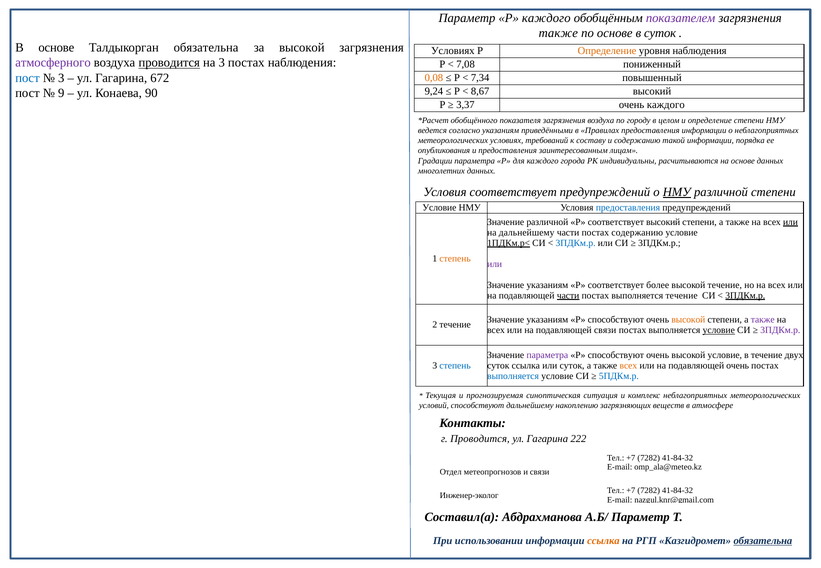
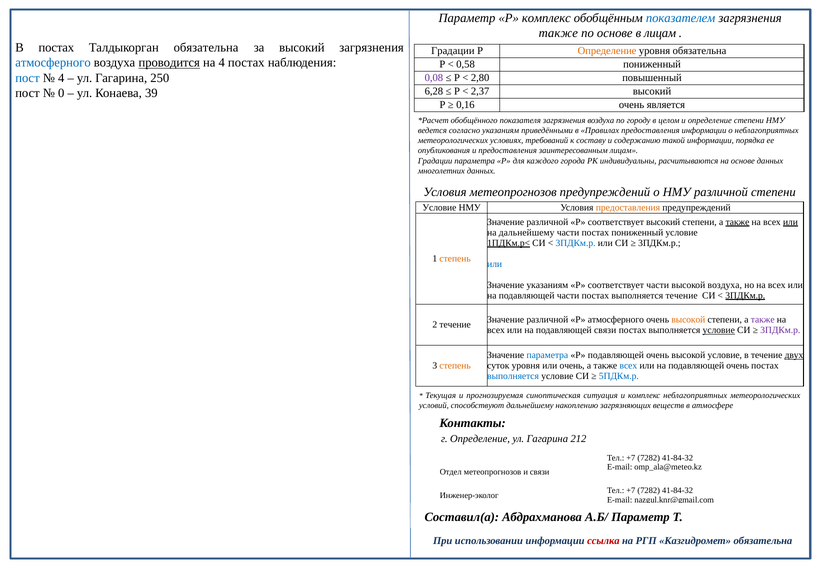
Р каждого: каждого -> комплекс
показателем colour: purple -> blue
в суток: суток -> лицам
В основе: основе -> постах
за высокой: высокой -> высокий
Условиях at (453, 51): Условиях -> Градации
уровня наблюдения: наблюдения -> обязательна
атмосферного at (53, 63) colour: purple -> blue
на 3: 3 -> 4
7,08: 7,08 -> 0,58
3 at (61, 78): 3 -> 4
672: 672 -> 250
0,08 colour: orange -> purple
7,34: 7,34 -> 2,80
9,24: 9,24 -> 6,28
8,67: 8,67 -> 2,37
9: 9 -> 0
90: 90 -> 39
3,37: 3,37 -> 0,16
очень каждого: каждого -> является
Условия соответствует: соответствует -> метеопрогнозов
НМУ at (677, 192) underline: present -> none
предоставления at (628, 208) colour: blue -> orange
также at (738, 222) underline: none -> present
постах содержанию: содержанию -> пониженный
или at (495, 264) colour: purple -> blue
соответствует более: более -> части
высокой течение: течение -> воздуха
части at (568, 296) underline: present -> none
указаниям at (547, 320): указаниям -> различной
способствуют at (616, 320): способствуют -> атмосферного
параметра at (547, 356) colour: purple -> blue
способствуют at (616, 356): способствуют -> подавляющей
двух underline: none -> present
степень at (455, 366) colour: blue -> orange
суток ссылка: ссылка -> уровня
или суток: суток -> очень
всех at (628, 366) colour: orange -> blue
г Проводится: Проводится -> Определение
222: 222 -> 212
ссылка at (603, 541) colour: orange -> red
обязательна at (763, 541) underline: present -> none
